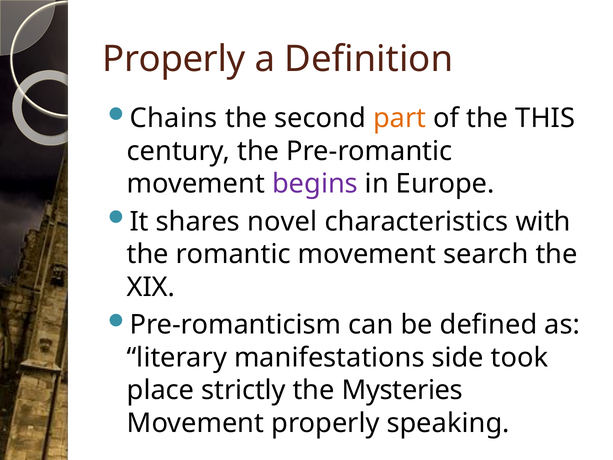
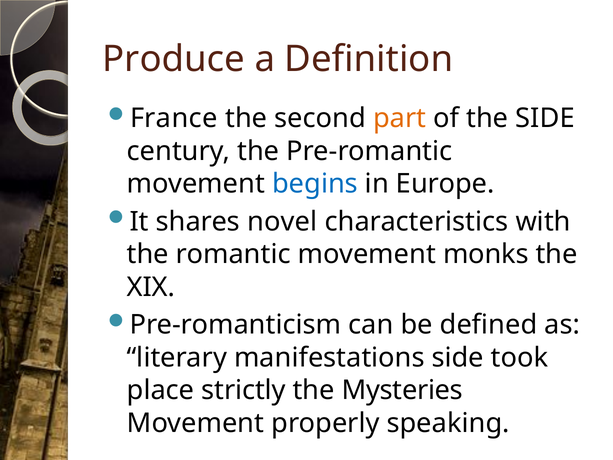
Properly at (174, 59): Properly -> Produce
Chains: Chains -> France
the THIS: THIS -> SIDE
begins colour: purple -> blue
search: search -> monks
